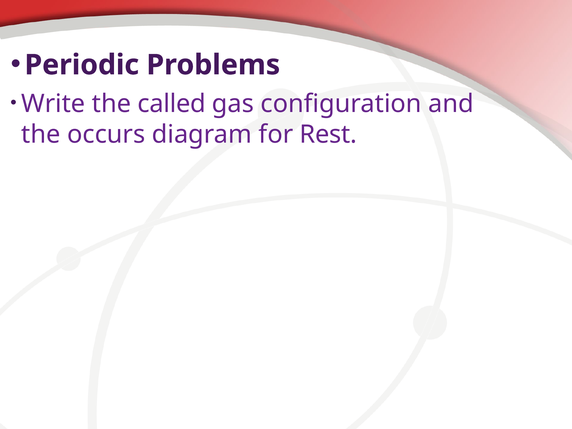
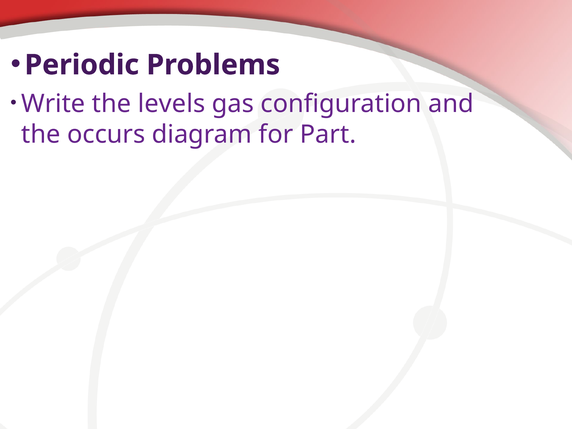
called: called -> levels
Rest: Rest -> Part
